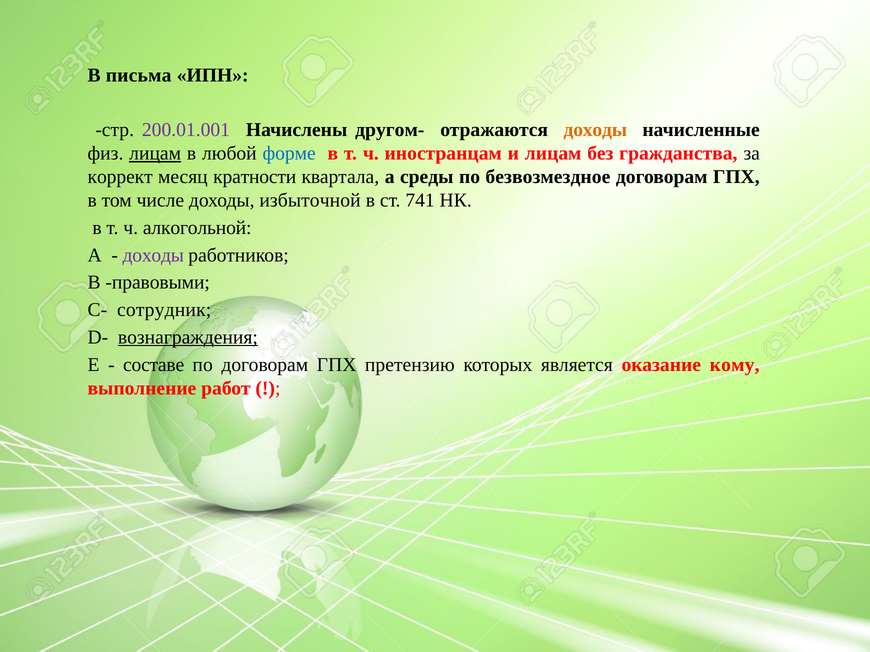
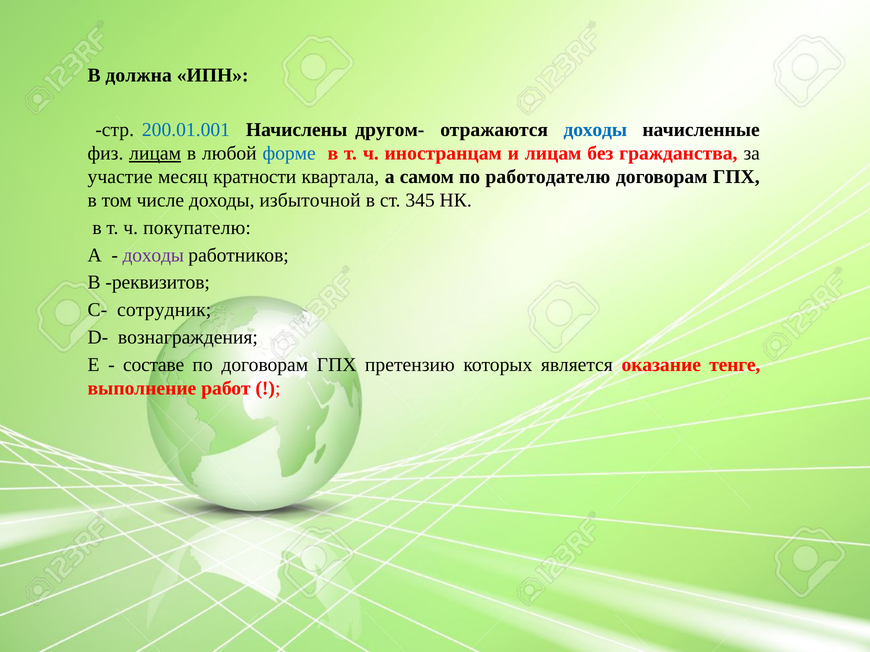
письма: письма -> должна
200.01.001 colour: purple -> blue
доходы at (595, 130) colour: orange -> blue
коррект: коррект -> участие
среды: среды -> самом
безвозмездное: безвозмездное -> работодателю
741: 741 -> 345
алкогольной: алкогольной -> покупателю
правовыми: правовыми -> реквизитов
вознаграждения underline: present -> none
кому: кому -> тенге
